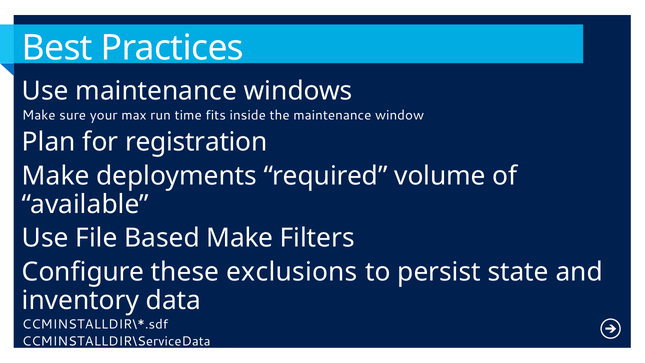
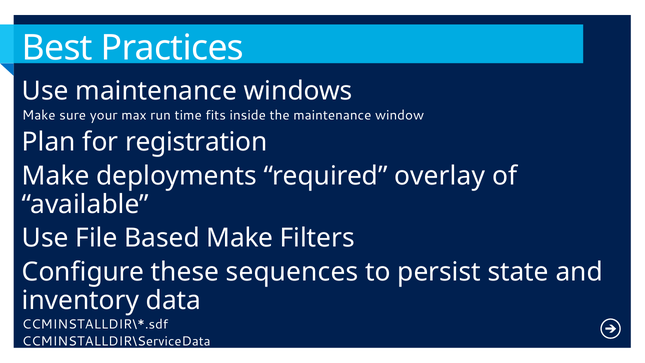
volume: volume -> overlay
exclusions: exclusions -> sequences
